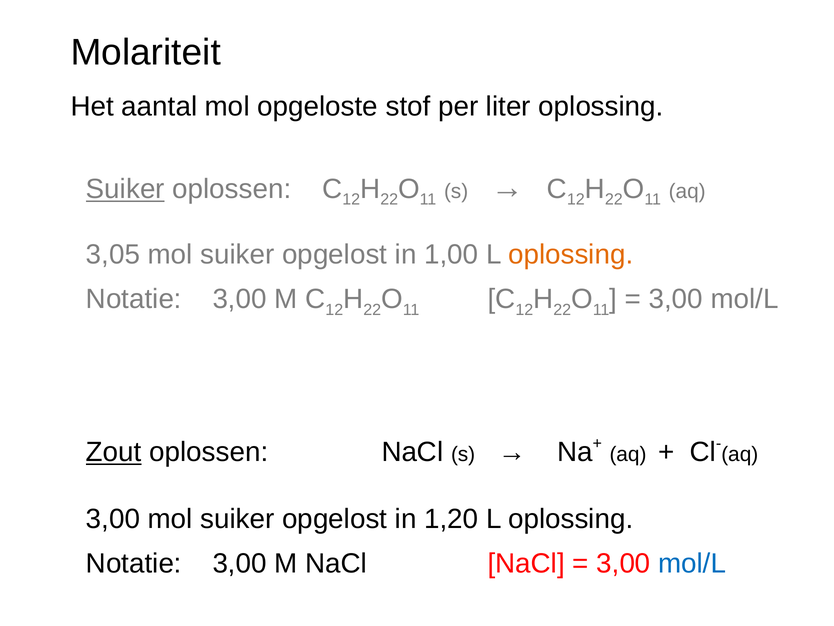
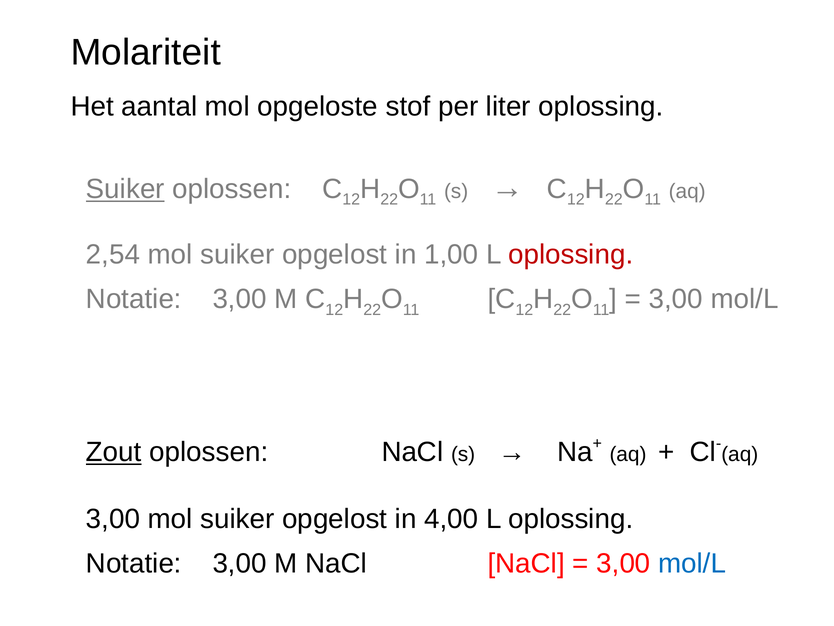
3,05: 3,05 -> 2,54
oplossing at (571, 254) colour: orange -> red
1,20: 1,20 -> 4,00
